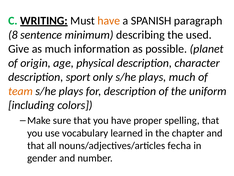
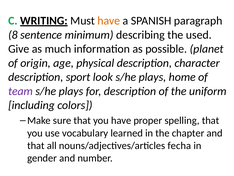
only: only -> look
plays much: much -> home
team colour: orange -> purple
